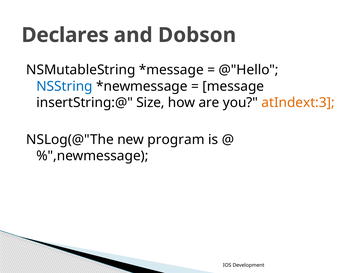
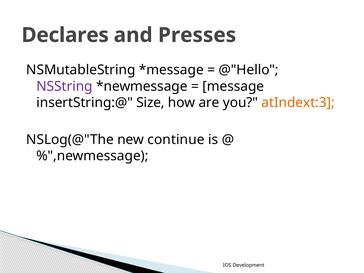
Dobson: Dobson -> Presses
NSString colour: blue -> purple
program: program -> continue
